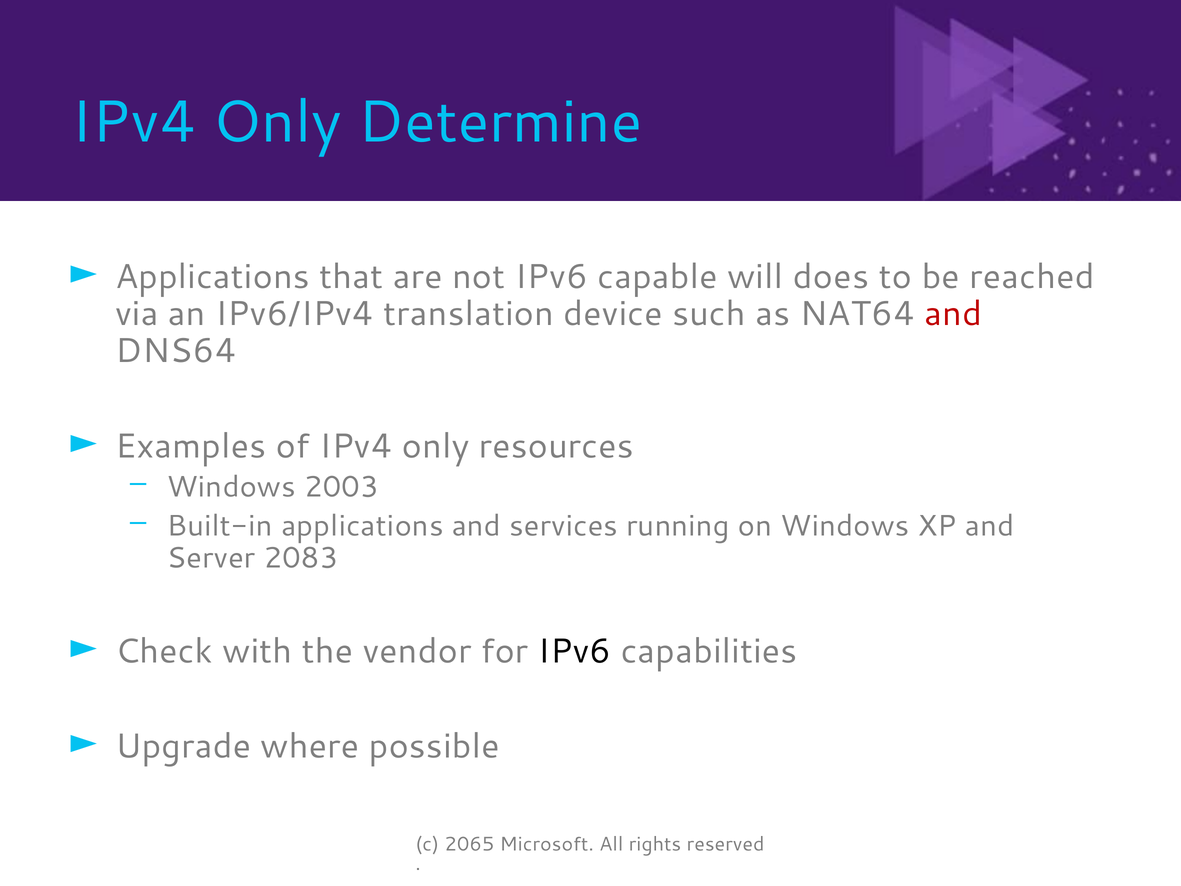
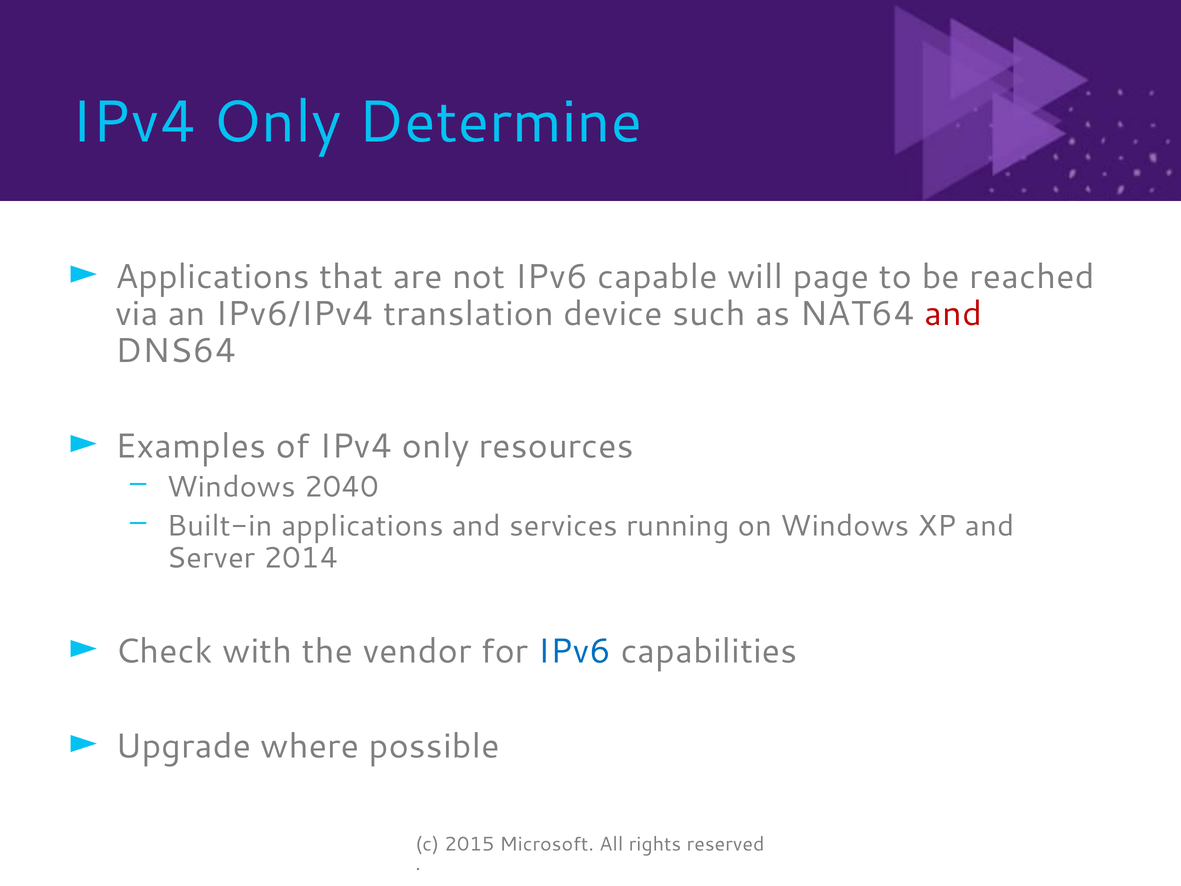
does: does -> page
2003: 2003 -> 2040
2083: 2083 -> 2014
IPv6 at (575, 651) colour: black -> blue
2065: 2065 -> 2015
